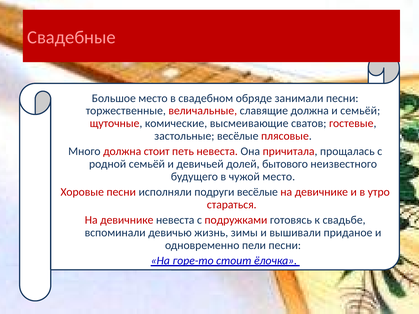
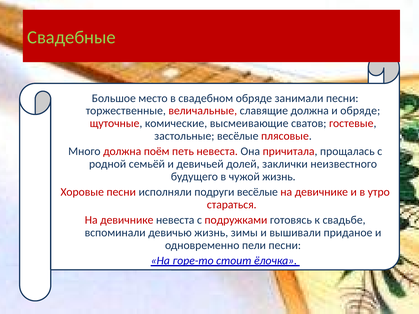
Свадебные colour: pink -> light green
и семьёй: семьёй -> обряде
должна стоит: стоит -> поём
бытового: бытового -> заклички
чужой место: место -> жизнь
